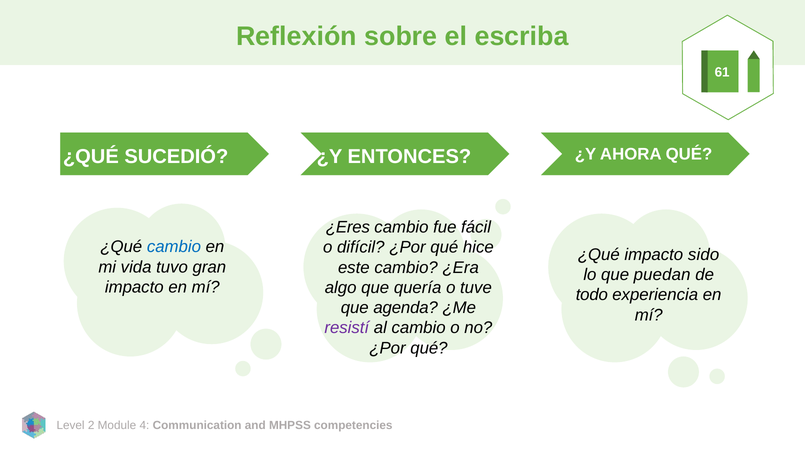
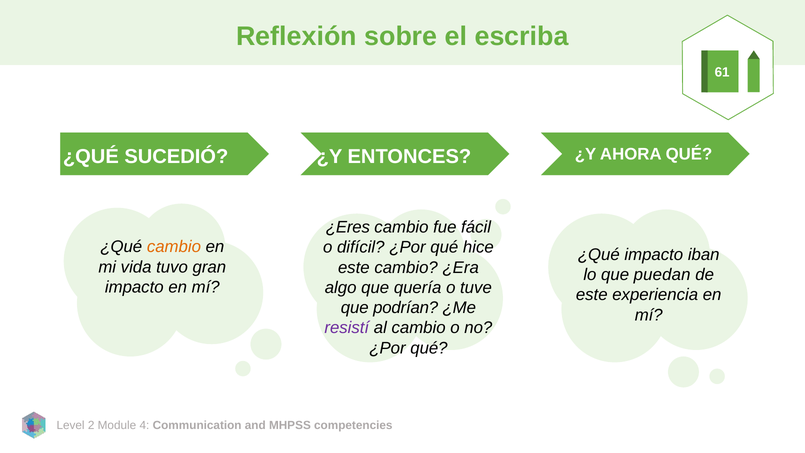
cambio at (174, 247) colour: blue -> orange
sido: sido -> iban
todo at (592, 295): todo -> este
agenda: agenda -> podrían
